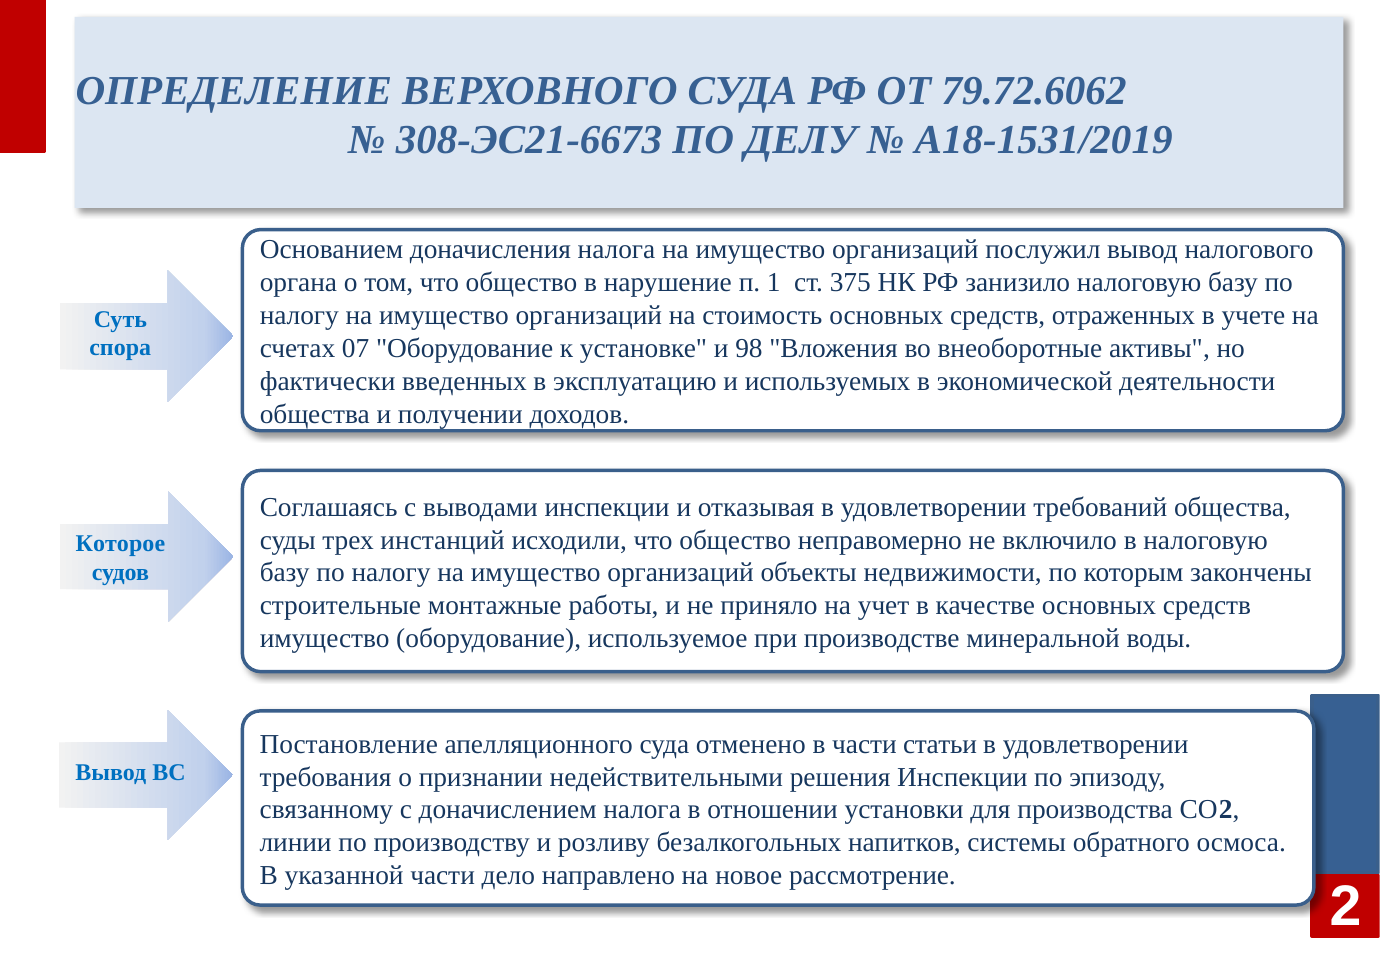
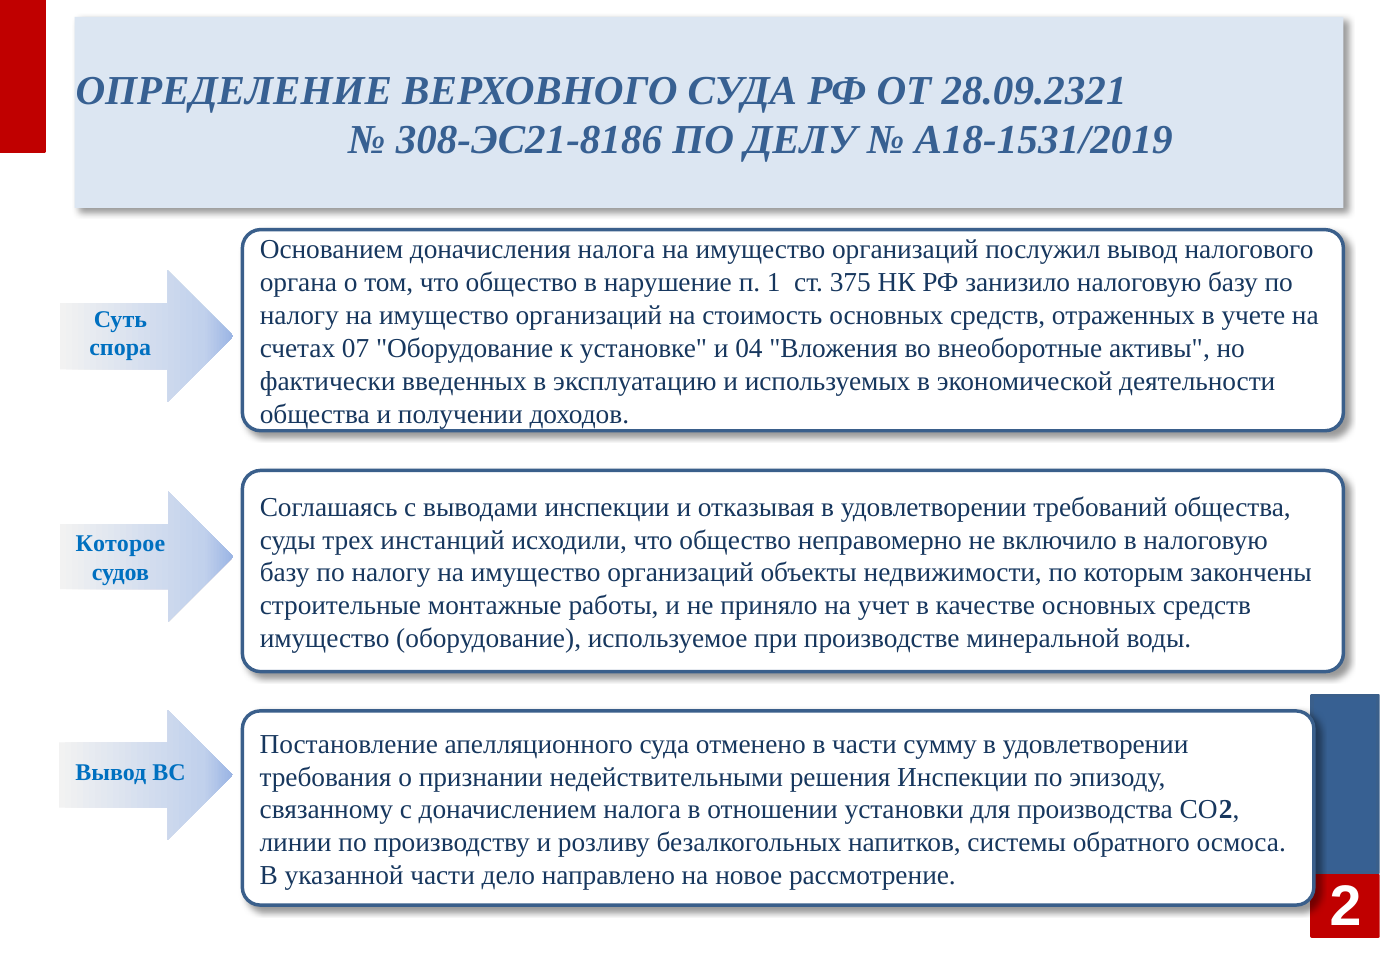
79.72.6062: 79.72.6062 -> 28.09.2321
308-ЭС21-6673: 308-ЭС21-6673 -> 308-ЭС21-8186
98: 98 -> 04
статьи: статьи -> сумму
